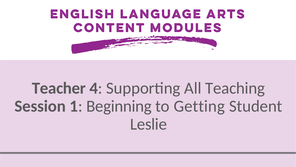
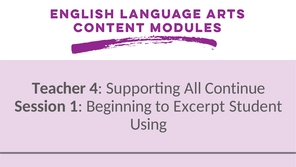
Teaching: Teaching -> Continue
Getting: Getting -> Excerpt
Leslie: Leslie -> Using
